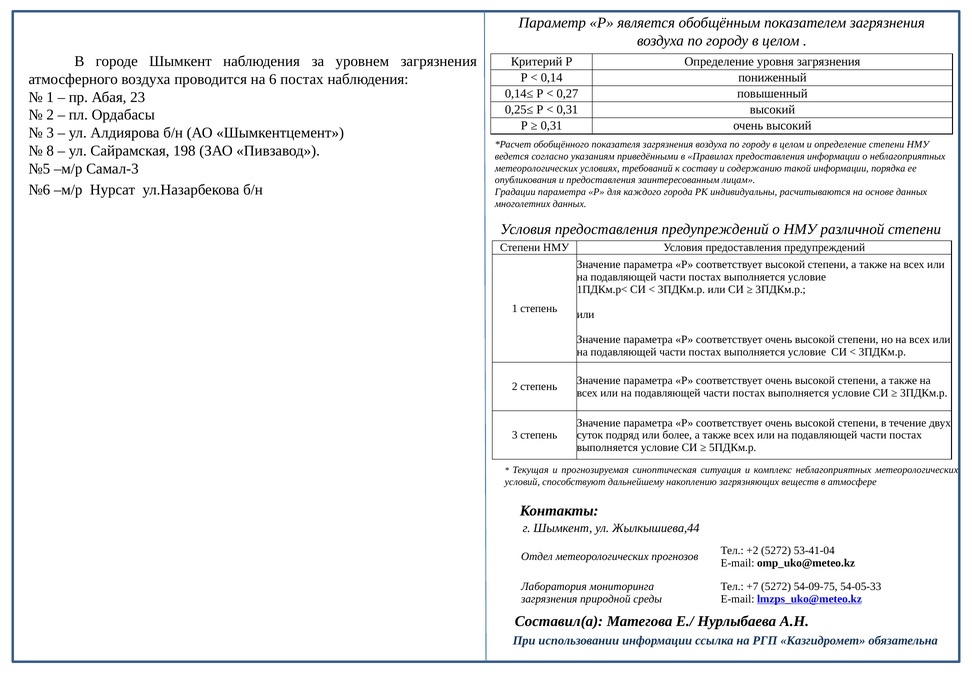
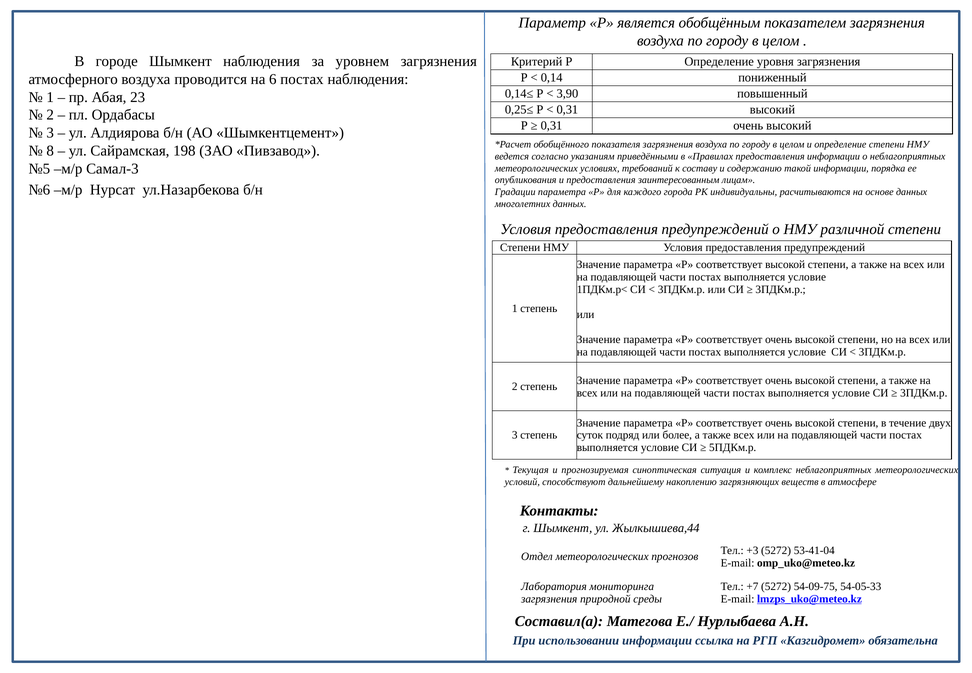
0,27: 0,27 -> 3,90
+2: +2 -> +3
